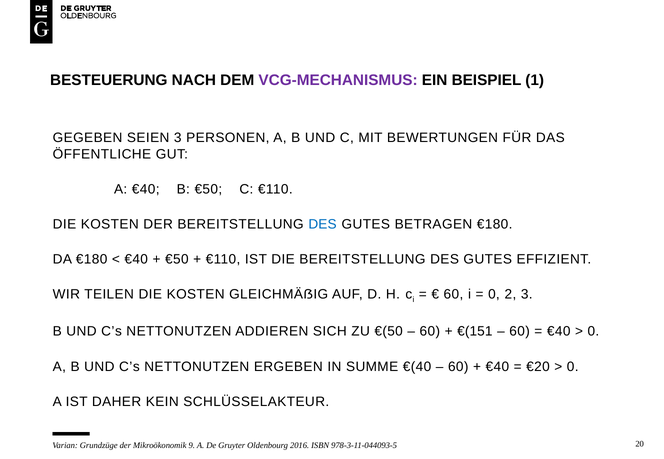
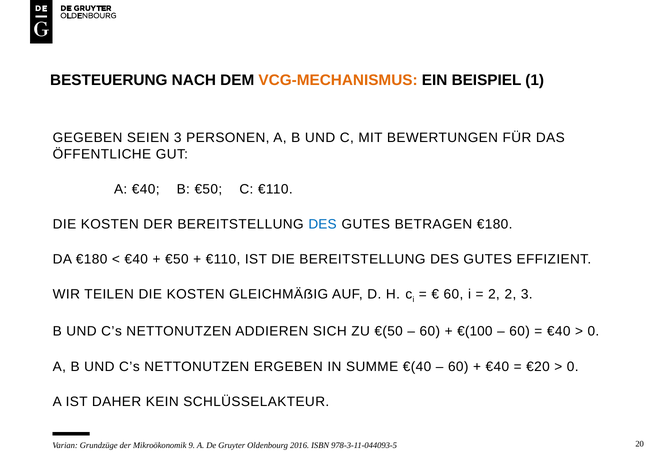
VCG-MECHANISMUS colour: purple -> orange
0 at (494, 295): 0 -> 2
€(151: €(151 -> €(100
